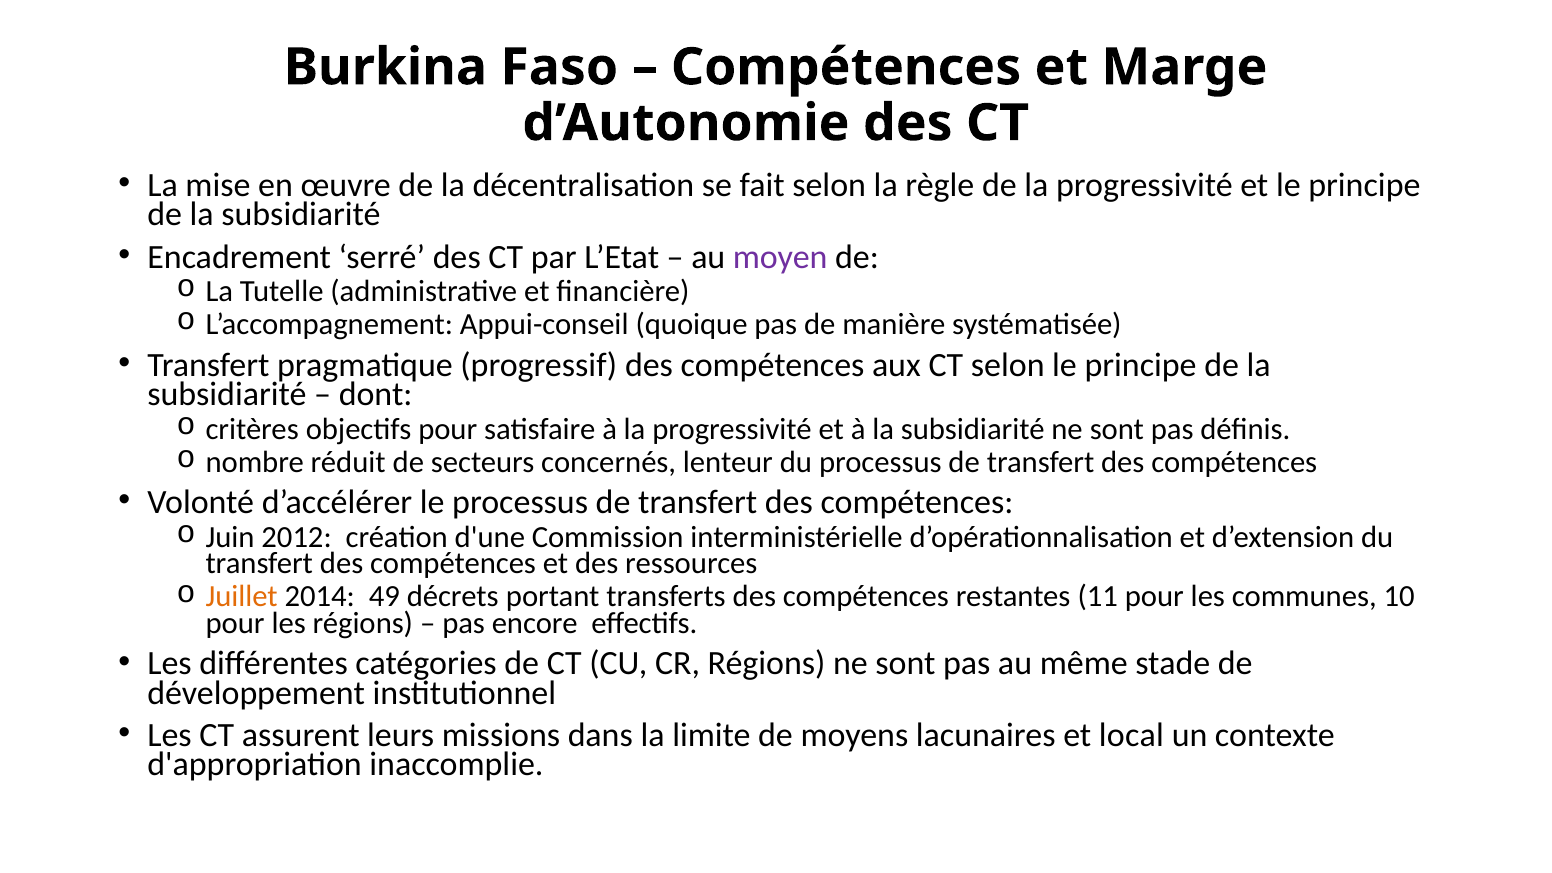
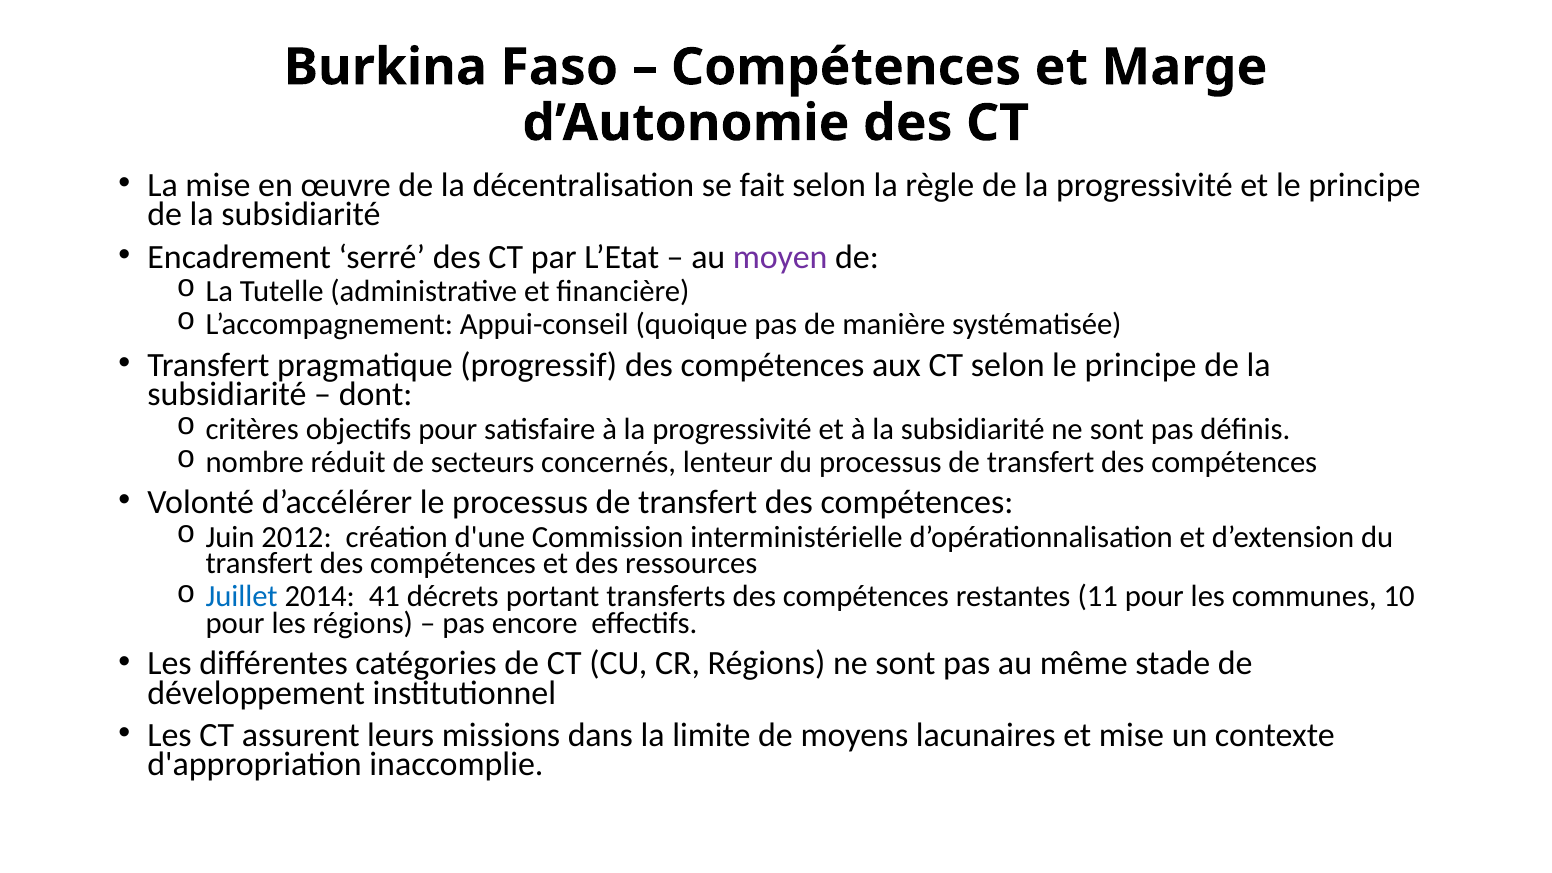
Juillet colour: orange -> blue
49: 49 -> 41
et local: local -> mise
